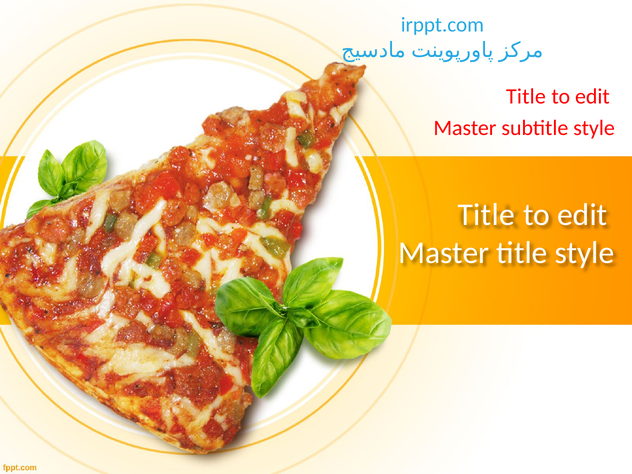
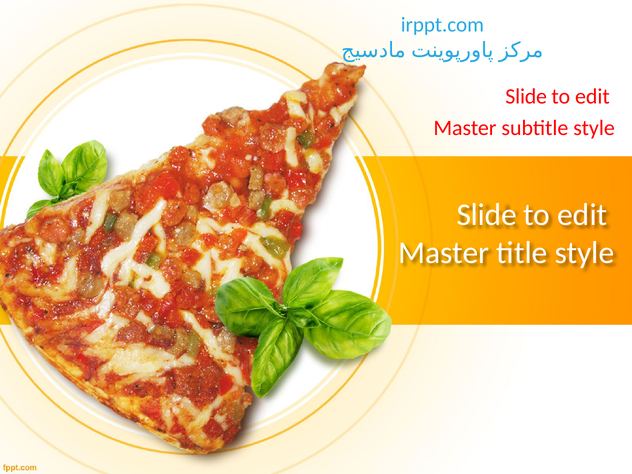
Title at (526, 97): Title -> Slide
Title at (486, 215): Title -> Slide
